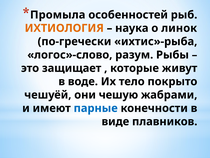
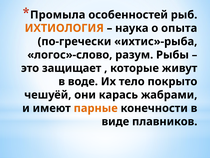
линок: линок -> опыта
чешую: чешую -> карась
парные colour: blue -> orange
